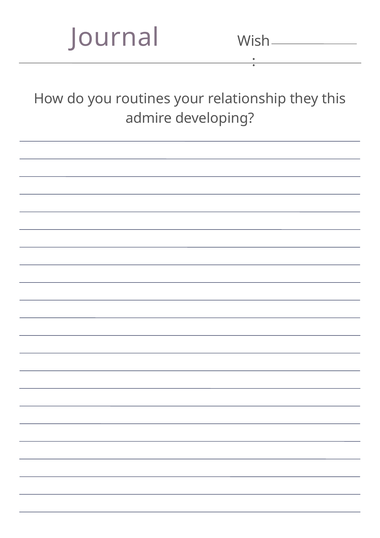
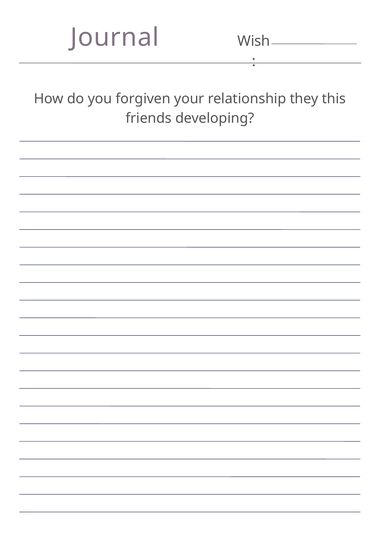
routines: routines -> forgiven
admire: admire -> friends
